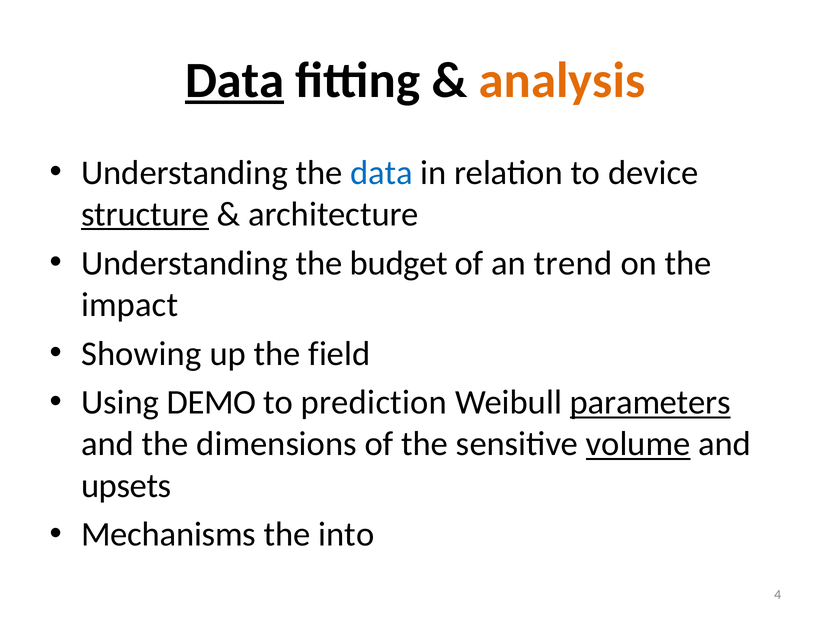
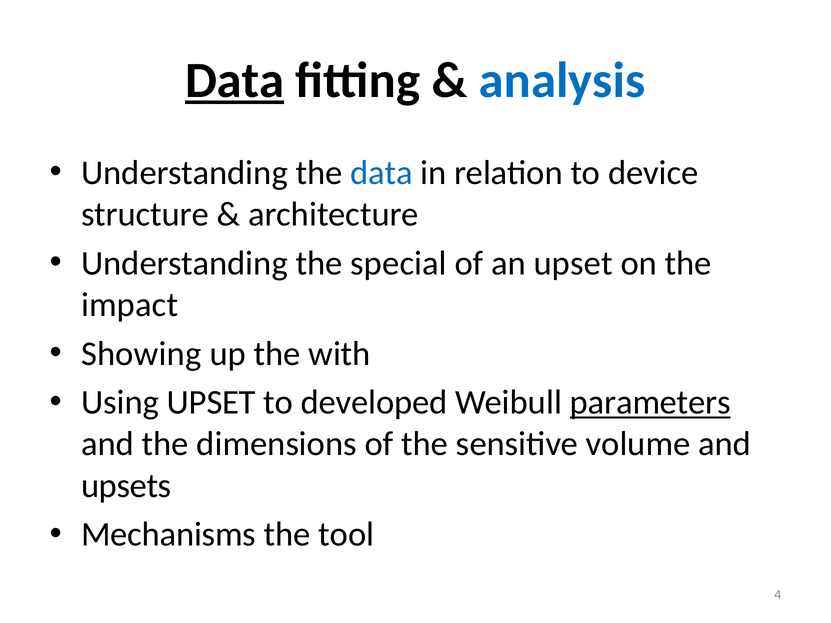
analysis colour: orange -> blue
structure underline: present -> none
budget: budget -> special
an trend: trend -> upset
field: field -> with
Using DEMO: DEMO -> UPSET
prediction: prediction -> developed
volume underline: present -> none
into: into -> tool
